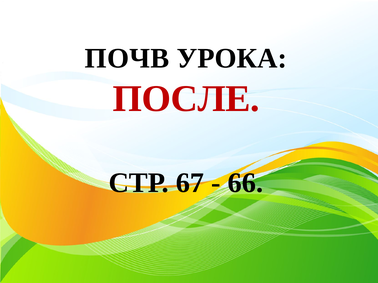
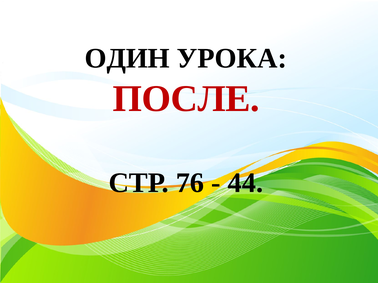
ПОЧВ: ПОЧВ -> ОДИН
67: 67 -> 76
66: 66 -> 44
